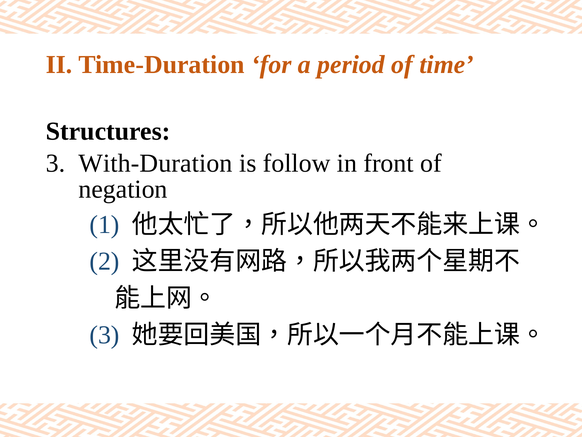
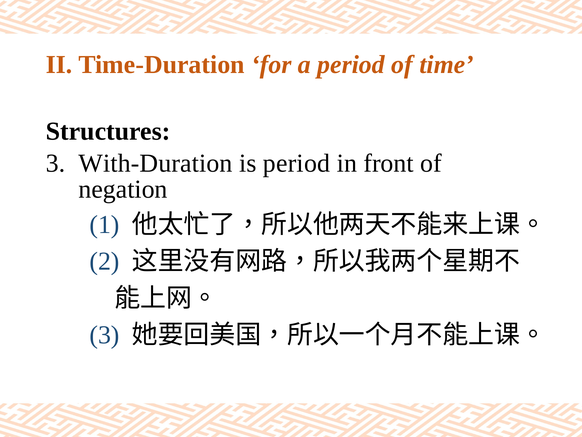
is follow: follow -> period
